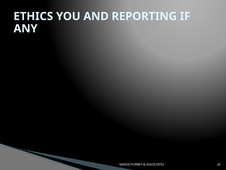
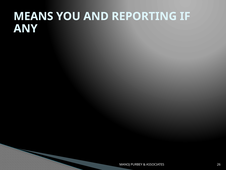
ETHICS: ETHICS -> MEANS
